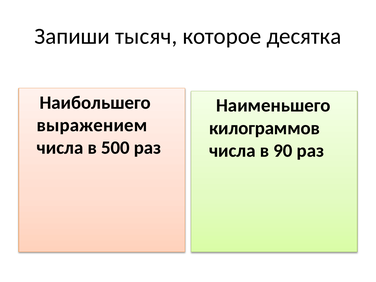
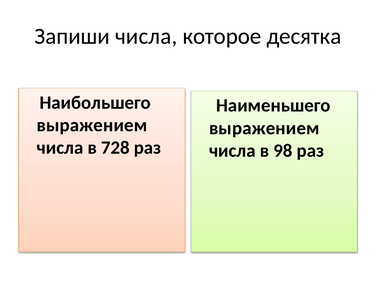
Запиши тысяч: тысяч -> числа
килограммов at (264, 128): килограммов -> выражением
500: 500 -> 728
90: 90 -> 98
